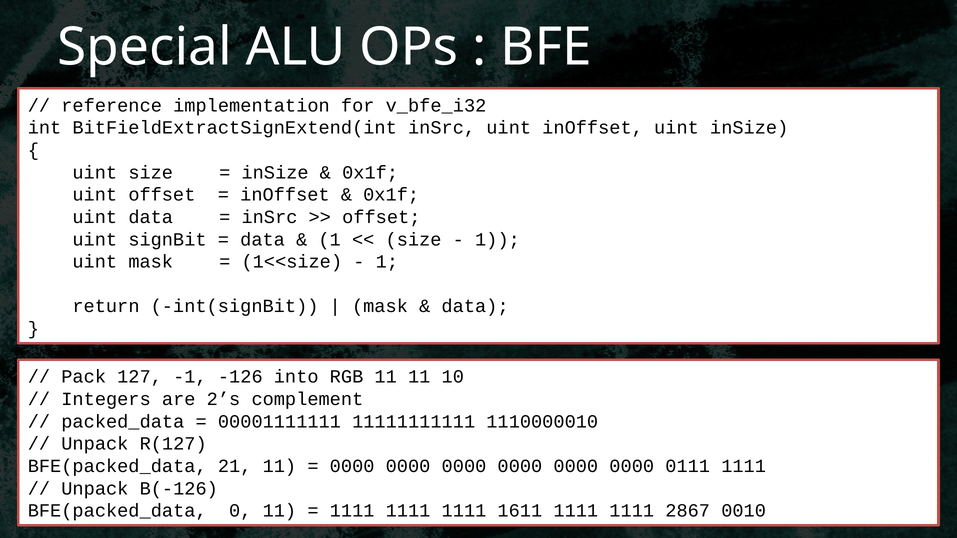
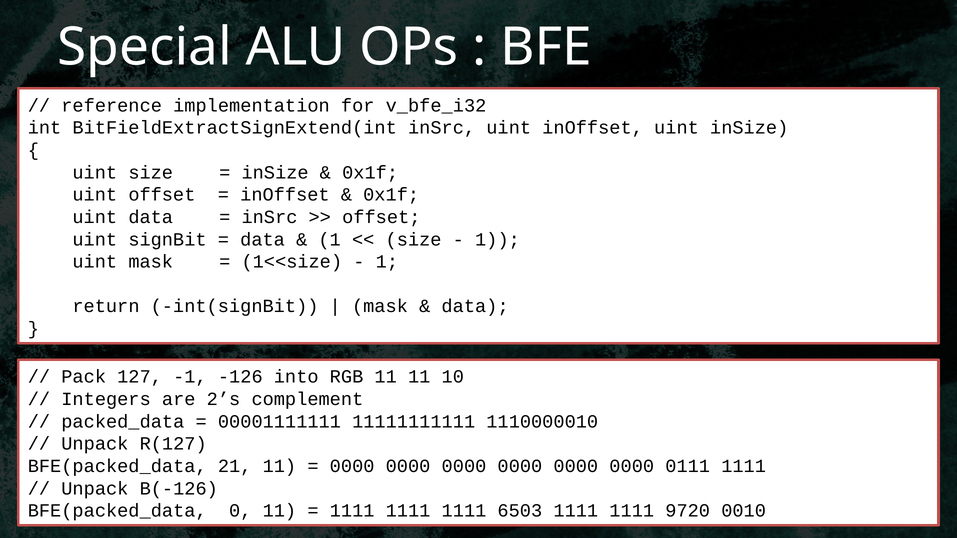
1611: 1611 -> 6503
2867: 2867 -> 9720
